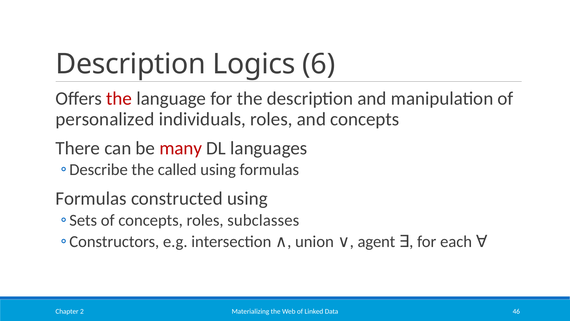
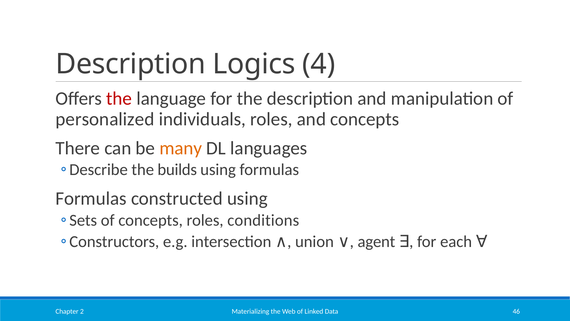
6: 6 -> 4
many colour: red -> orange
called: called -> builds
subclasses: subclasses -> conditions
